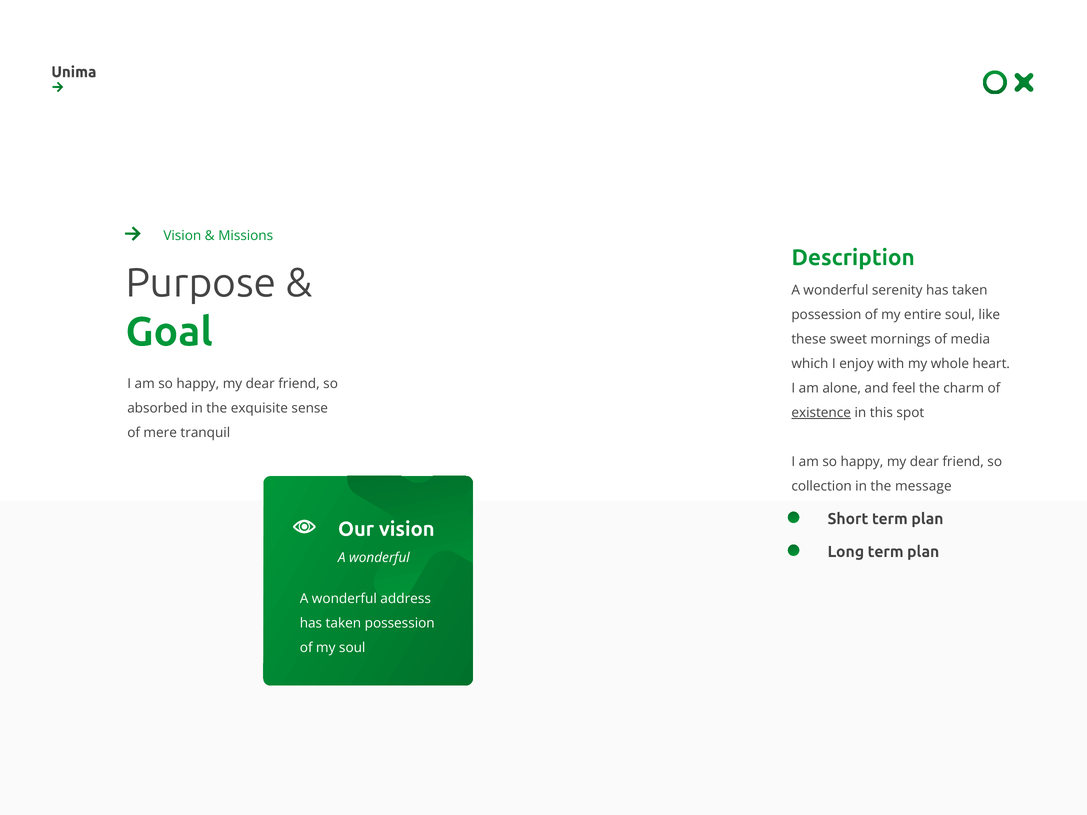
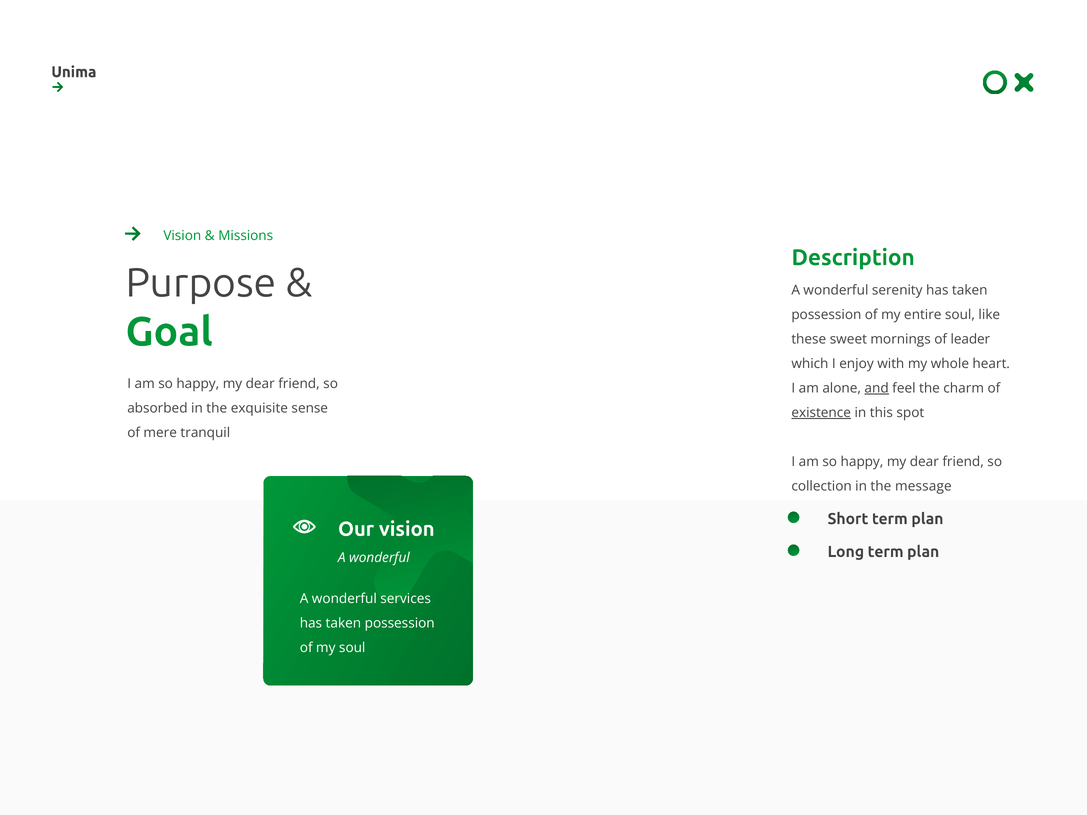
media: media -> leader
and underline: none -> present
address: address -> services
